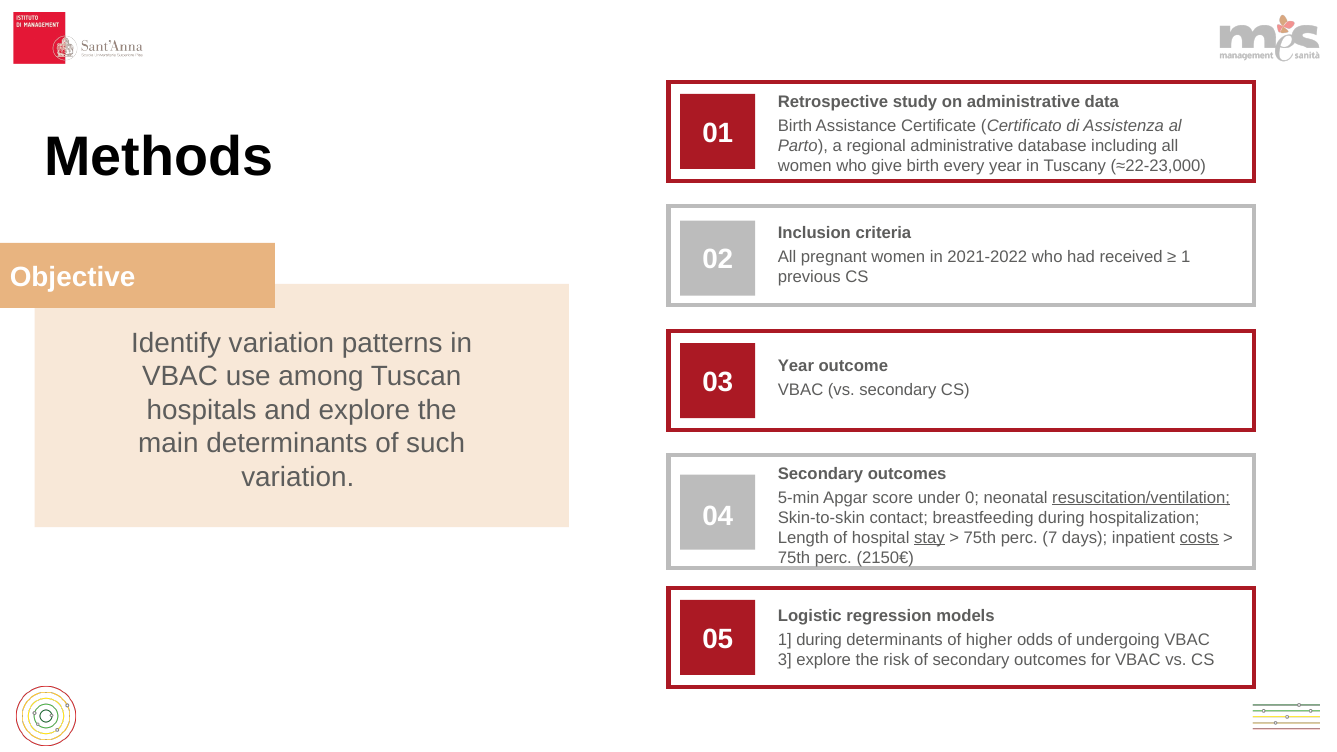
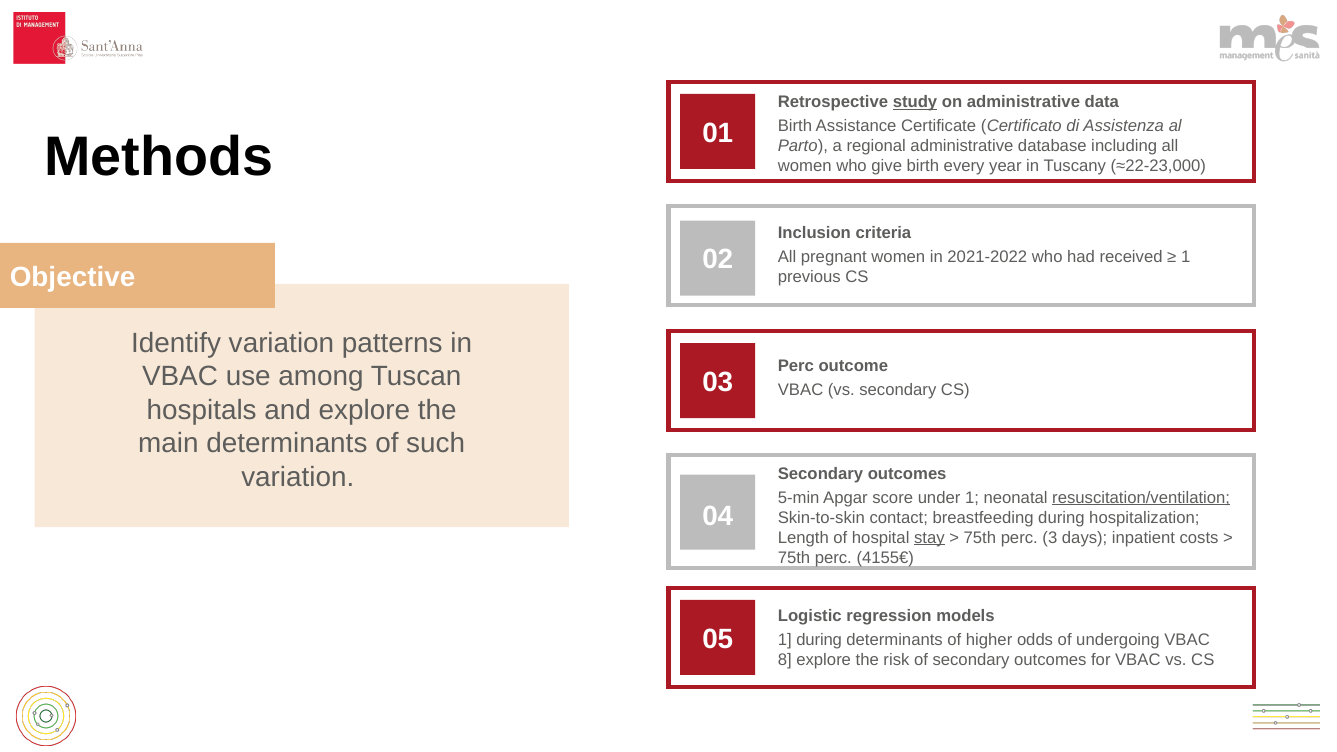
study underline: none -> present
Year at (796, 366): Year -> Perc
under 0: 0 -> 1
7: 7 -> 3
costs underline: present -> none
2150€: 2150€ -> 4155€
3: 3 -> 8
